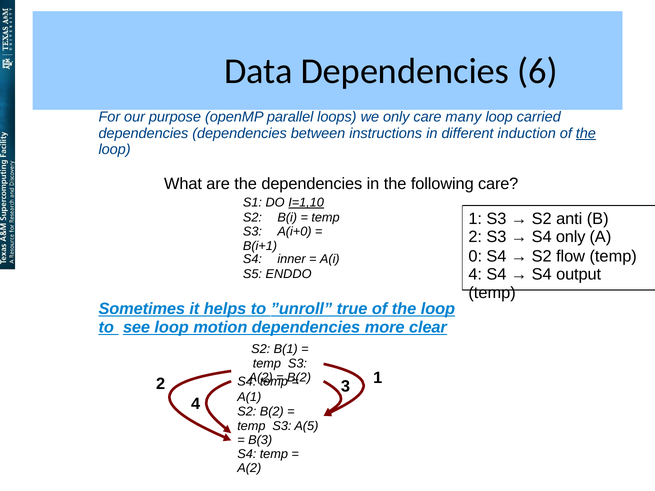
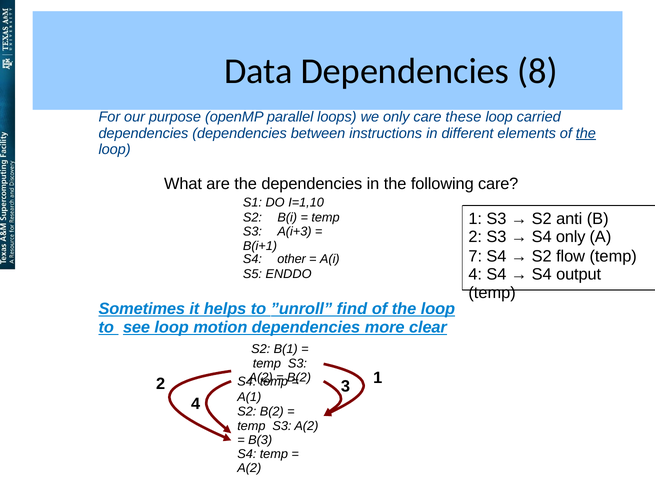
6: 6 -> 8
many: many -> these
induction: induction -> elements
I=1,10 underline: present -> none
A(i+0: A(i+0 -> A(i+3
0: 0 -> 7
inner: inner -> other
true: true -> find
A(5 at (306, 426): A(5 -> A(2
